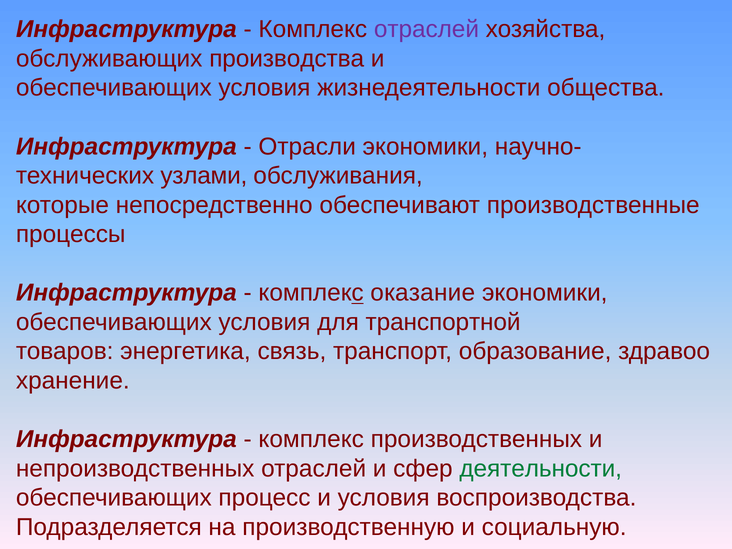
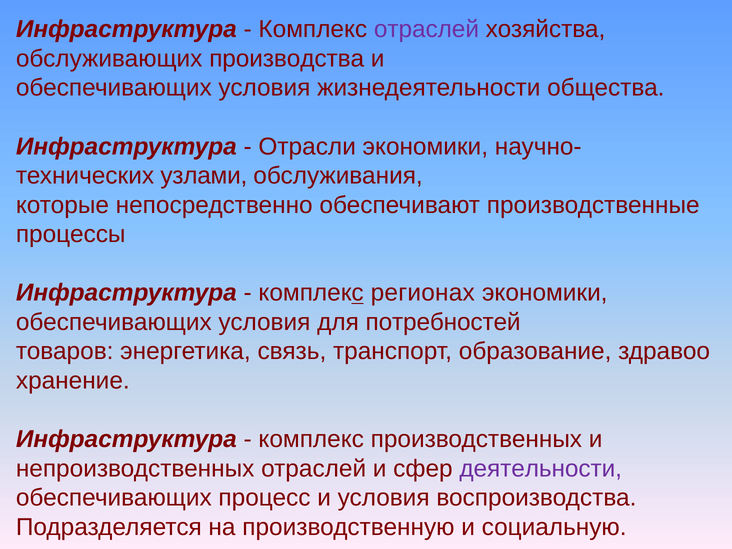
оказание: оказание -> регионах
транспортной: транспортной -> потребностей
деятельности colour: green -> purple
